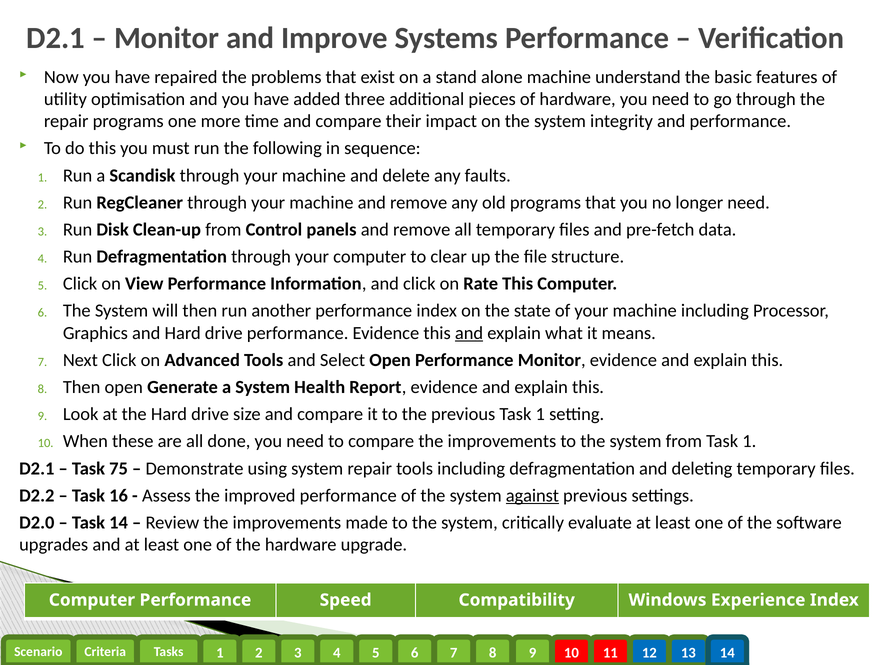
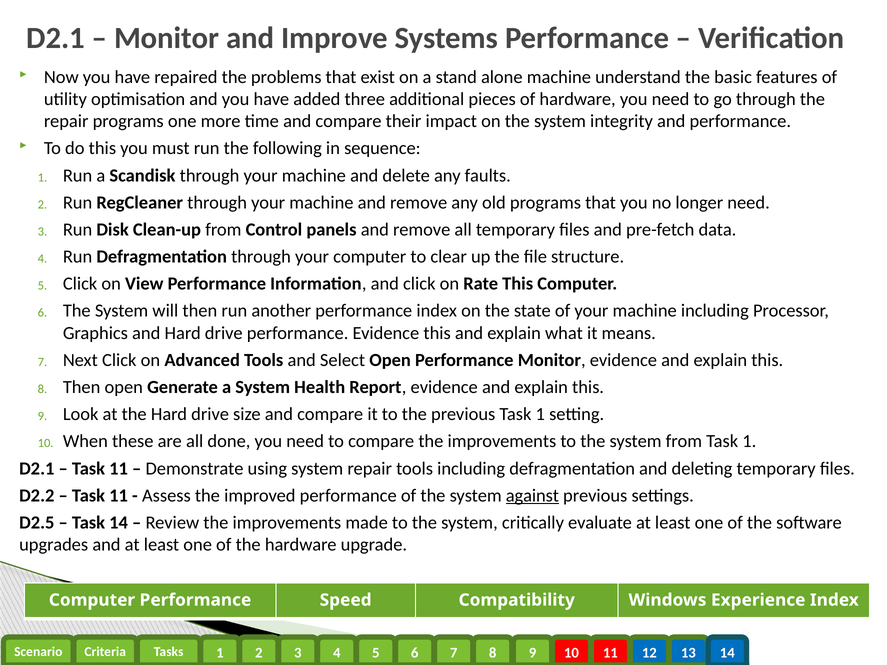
and at (469, 333) underline: present -> none
75 at (119, 469): 75 -> 11
16 at (119, 496): 16 -> 11
D2.0: D2.0 -> D2.5
